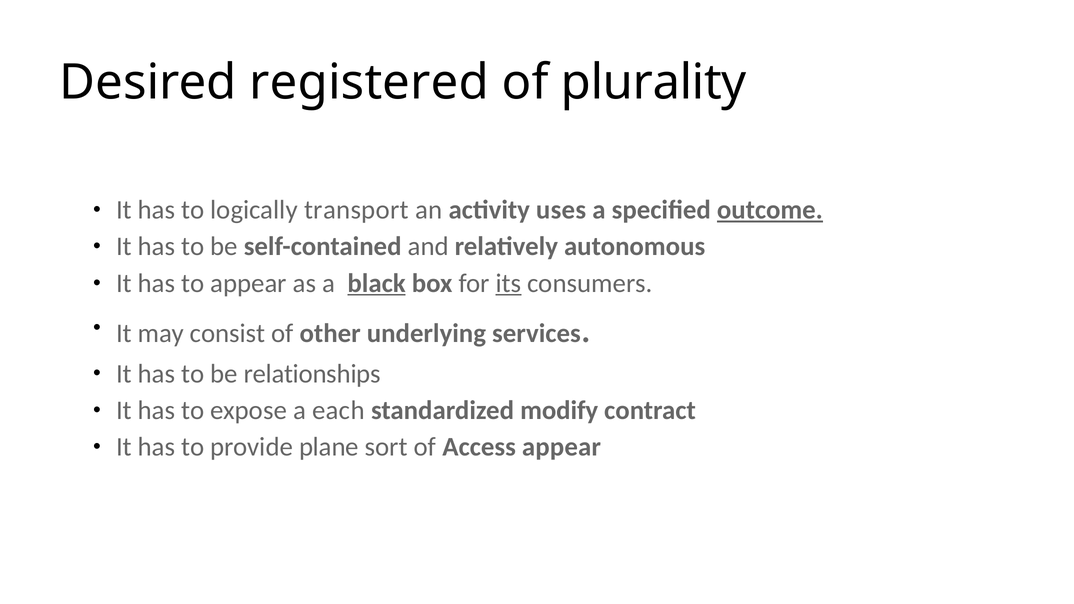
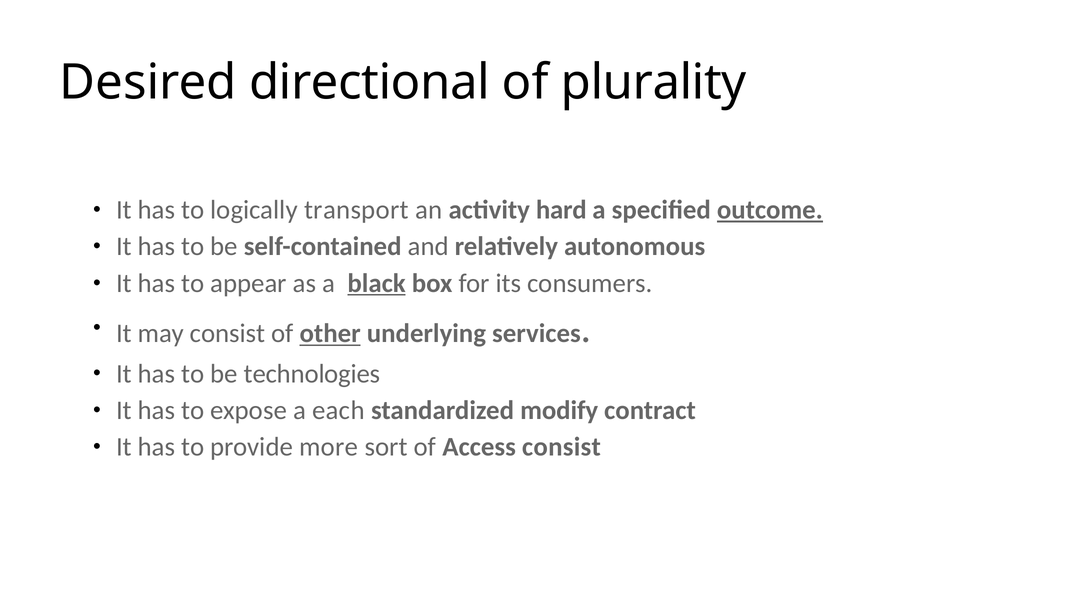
registered: registered -> directional
uses: uses -> hard
its underline: present -> none
other underline: none -> present
relationships: relationships -> technologies
plane: plane -> more
Access appear: appear -> consist
